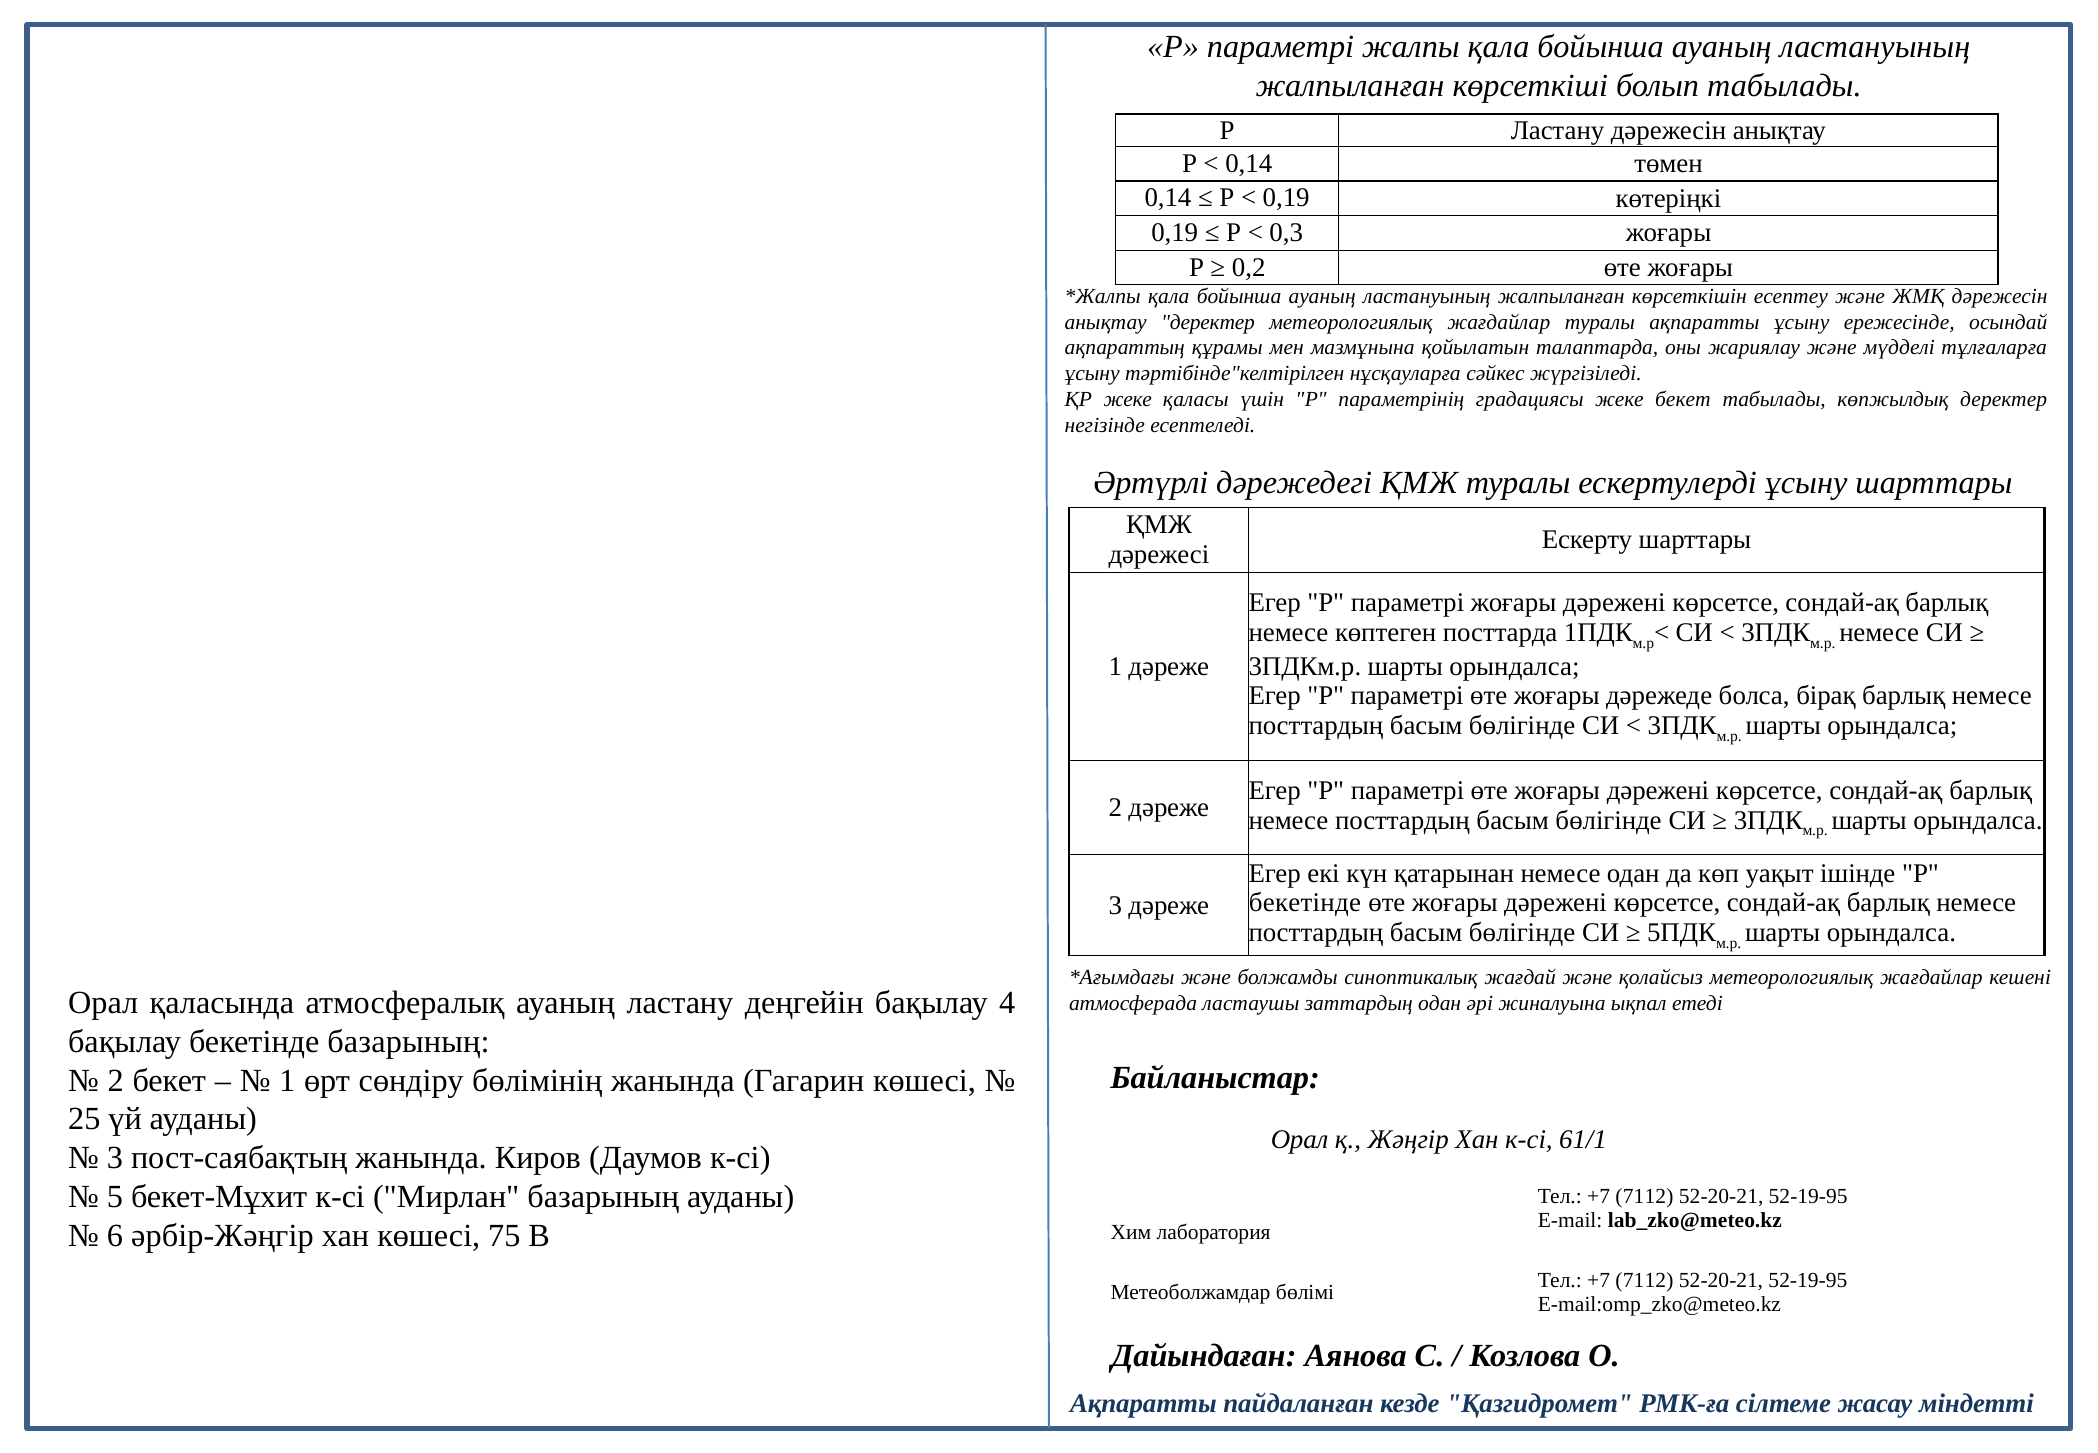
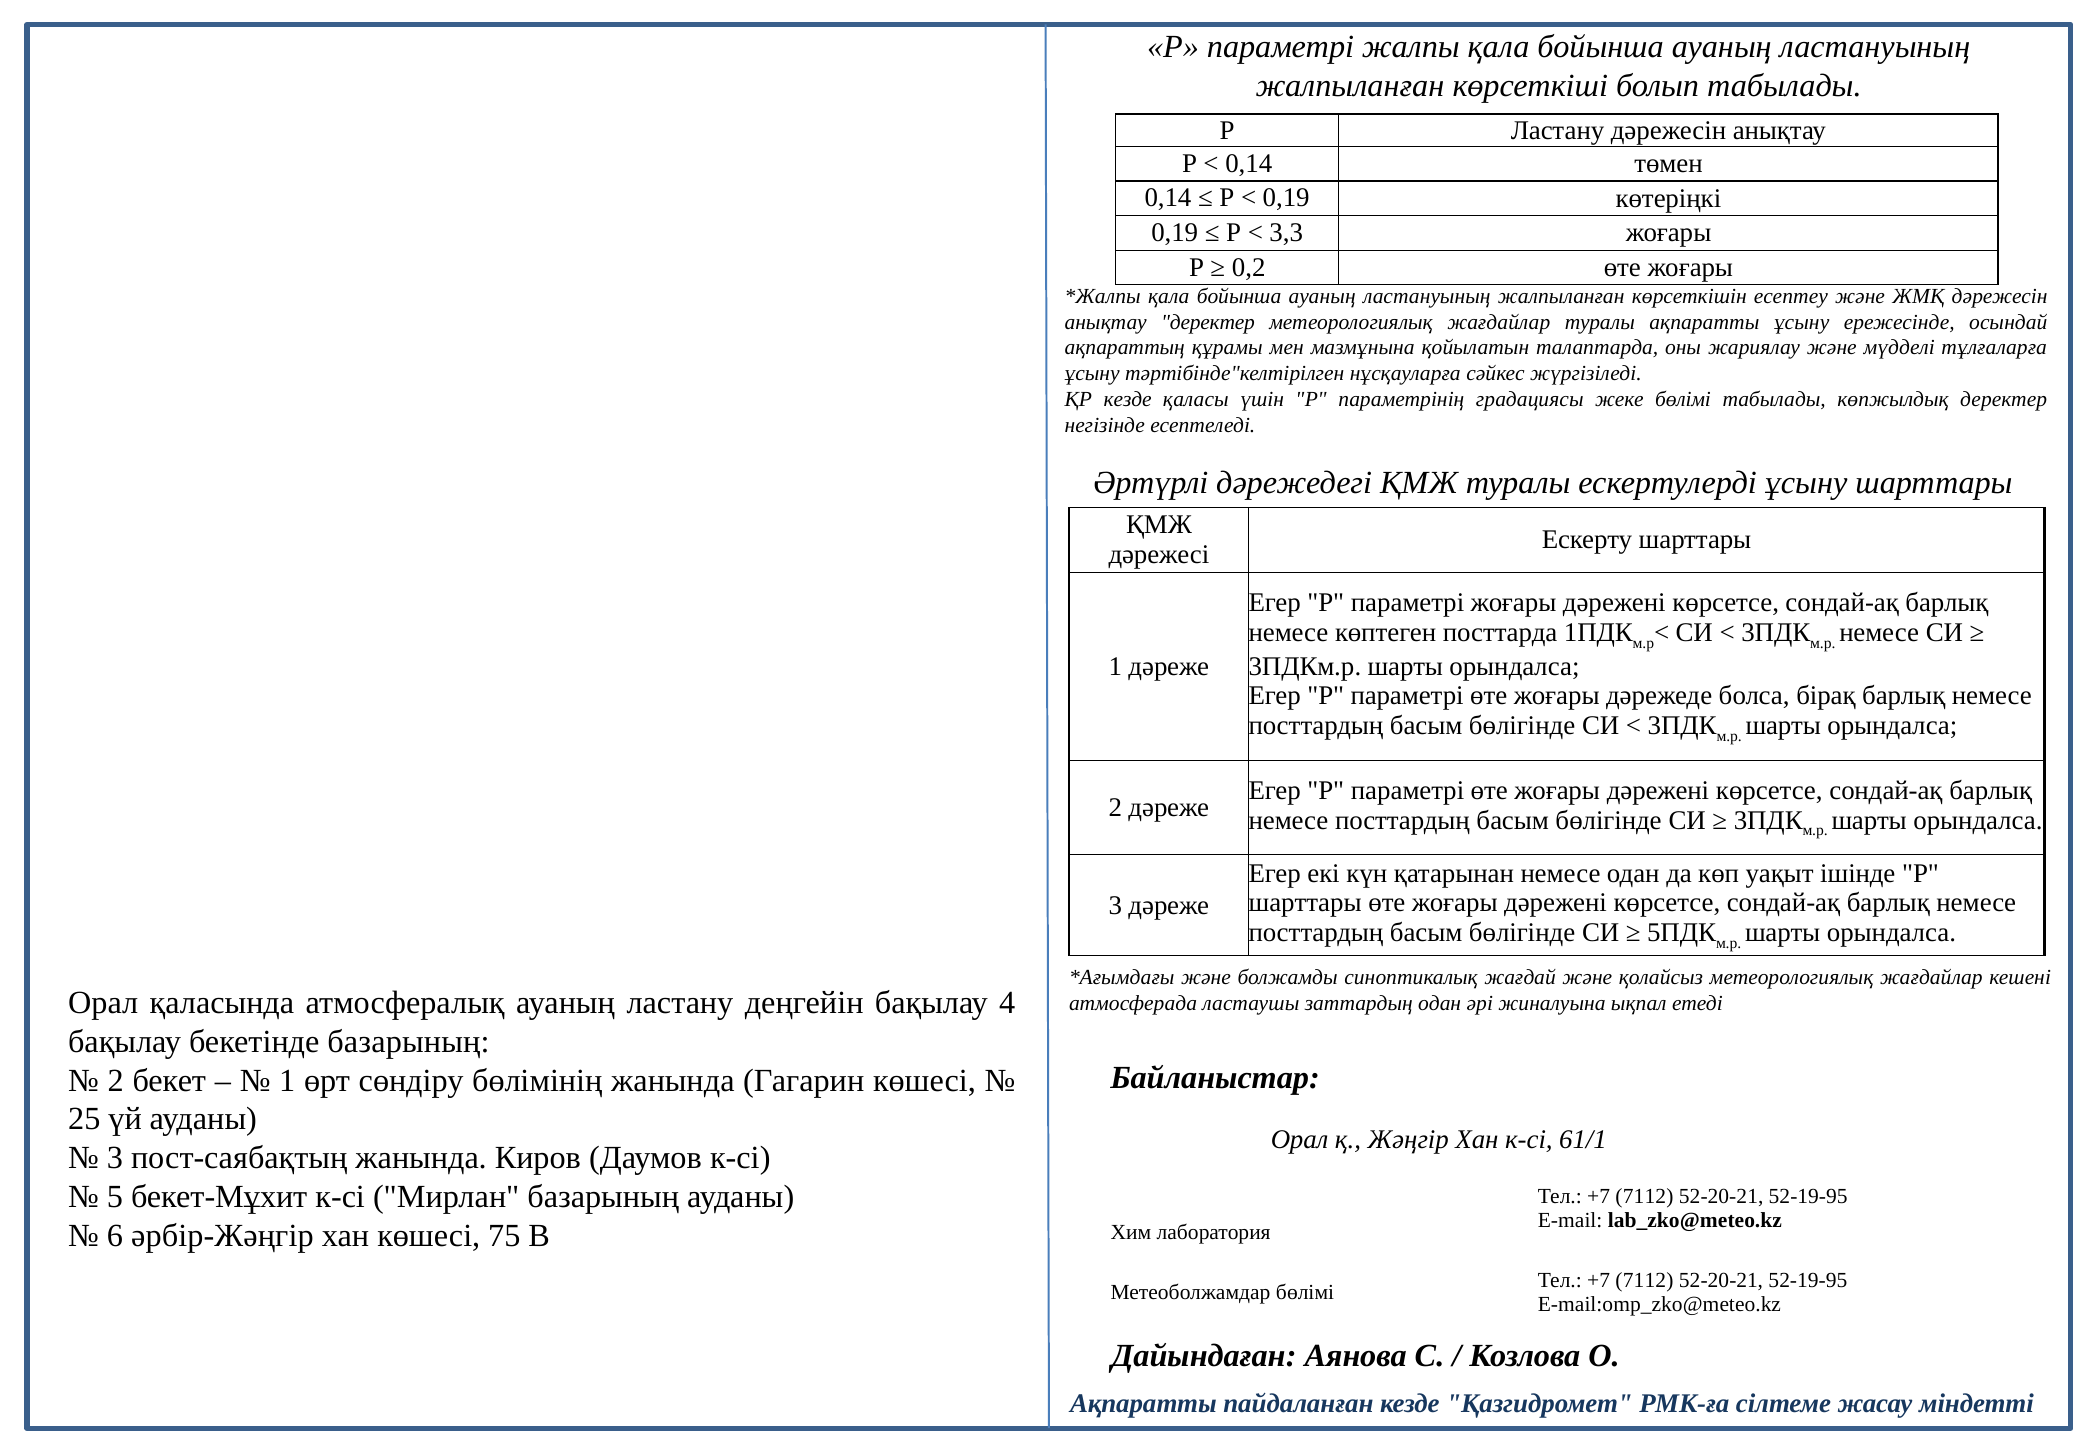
0,3: 0,3 -> 3,3
ҚР жеке: жеке -> кезде
жеке бекет: бекет -> бөлімі
бекетінде at (1305, 903): бекетінде -> шарттары
